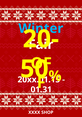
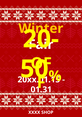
Winter colour: light blue -> yellow
